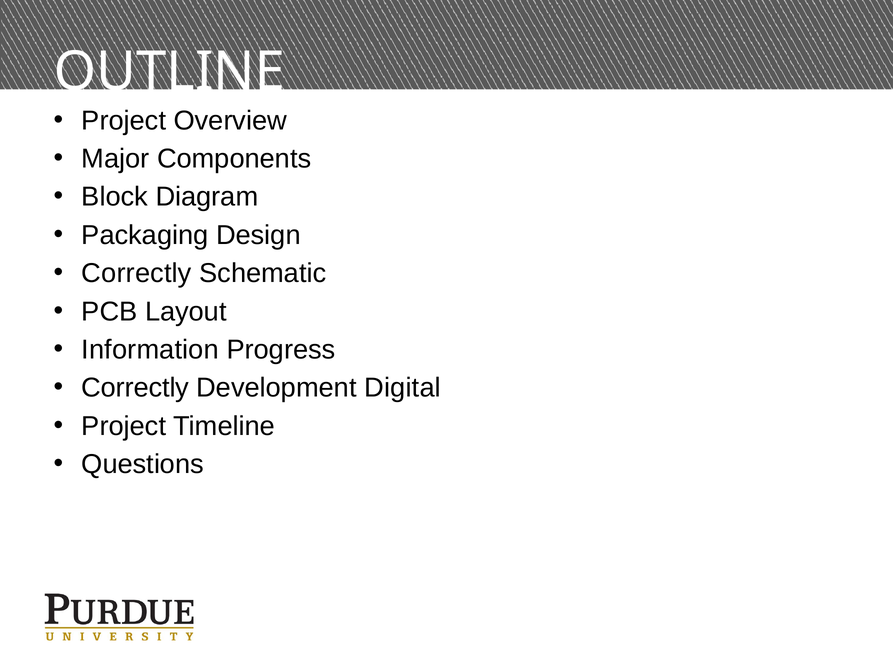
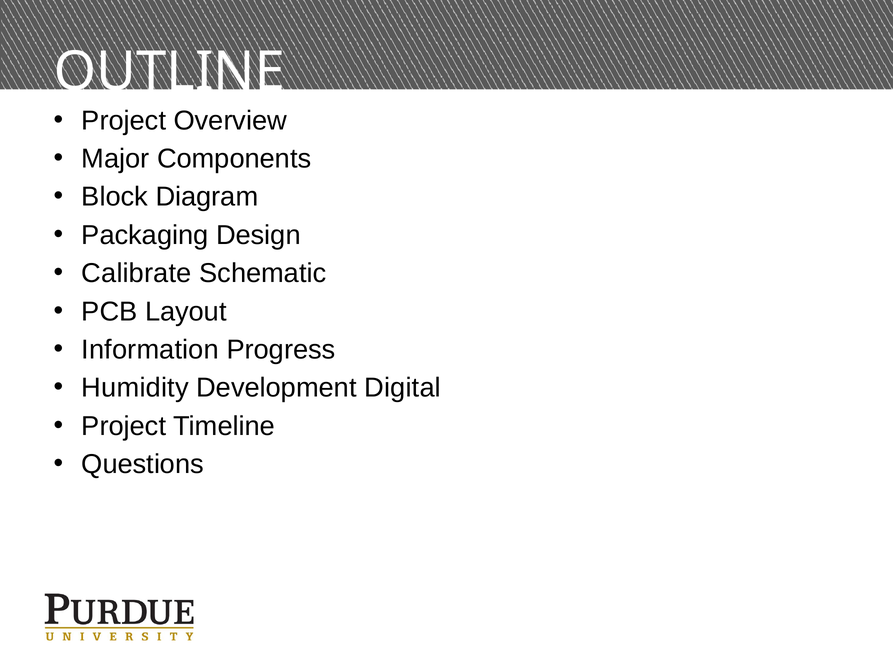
Correctly at (137, 273): Correctly -> Calibrate
Correctly at (135, 388): Correctly -> Humidity
